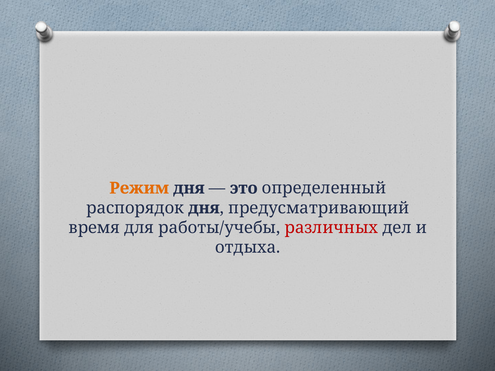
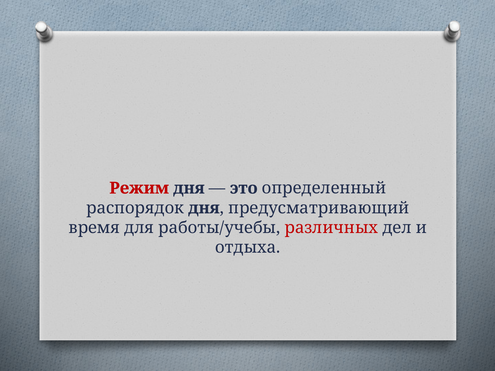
Режим colour: orange -> red
